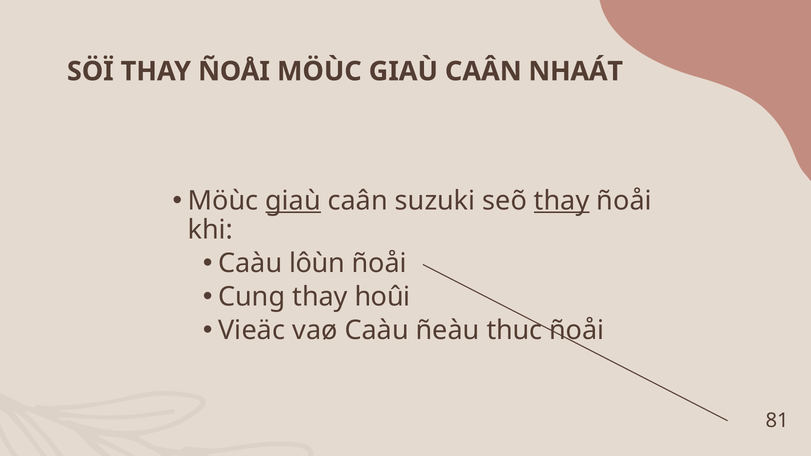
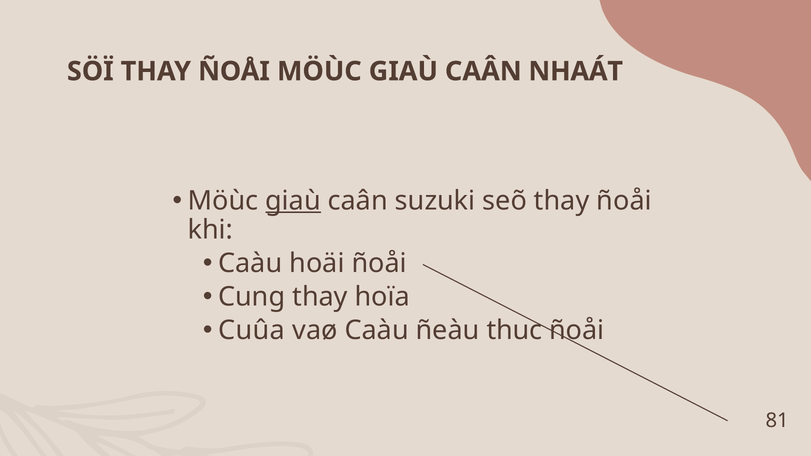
thay at (562, 201) underline: present -> none
lôùn: lôùn -> hoäi
hoûi: hoûi -> hoïa
Vieäc: Vieäc -> Cuûa
